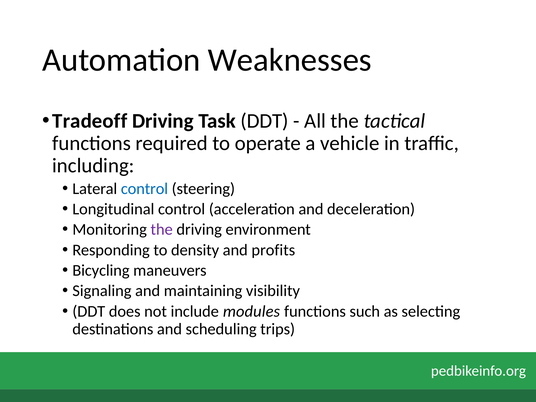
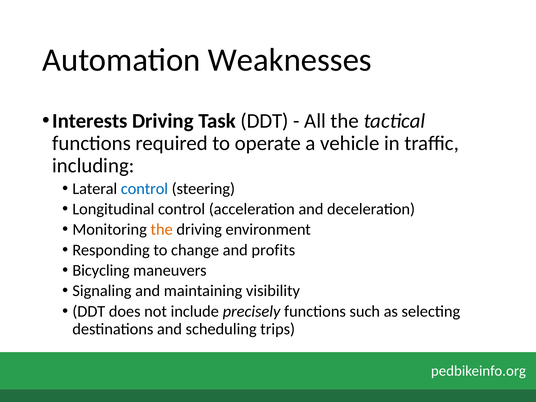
Tradeoff: Tradeoff -> Interests
the at (162, 230) colour: purple -> orange
density: density -> change
modules: modules -> precisely
